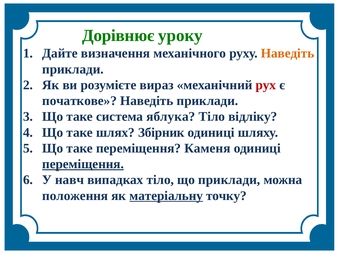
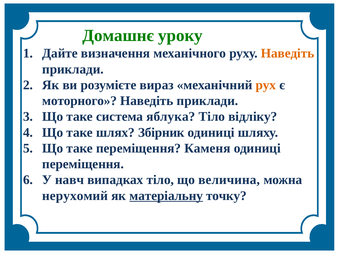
Дорівнює: Дорівнює -> Домашнє
рух colour: red -> orange
початкове: початкове -> моторного
переміщення at (83, 164) underline: present -> none
що приклади: приклади -> величина
положення: положення -> нерухомий
